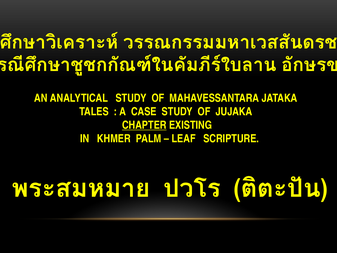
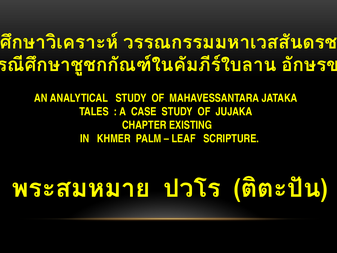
CHAPTER underline: present -> none
